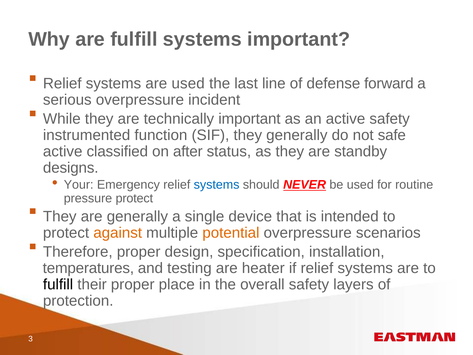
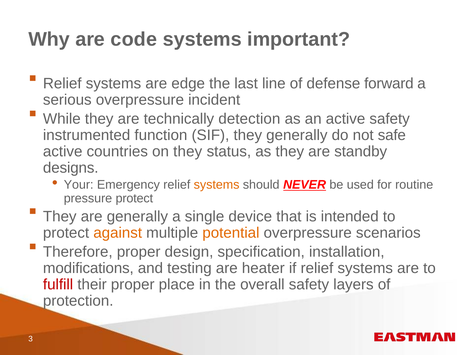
are fulfill: fulfill -> code
are used: used -> edge
technically important: important -> detection
classified: classified -> countries
on after: after -> they
systems at (217, 185) colour: blue -> orange
temperatures: temperatures -> modifications
fulfill at (58, 284) colour: black -> red
